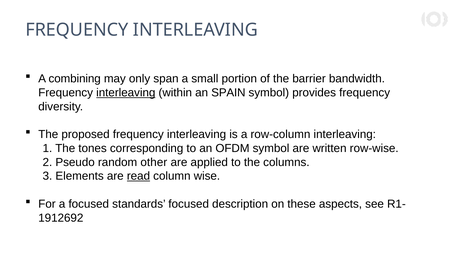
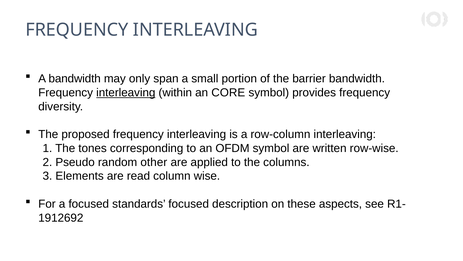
A combining: combining -> bandwidth
SPAIN: SPAIN -> CORE
read underline: present -> none
